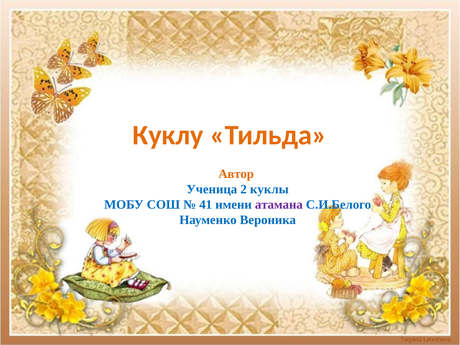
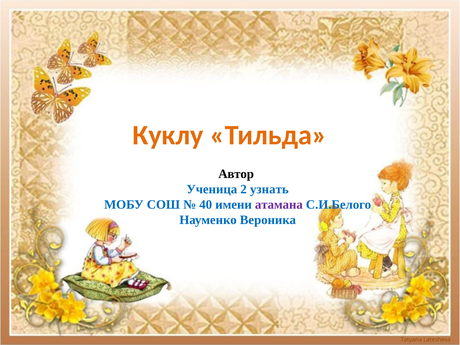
Автор colour: orange -> black
куклы: куклы -> узнать
41: 41 -> 40
